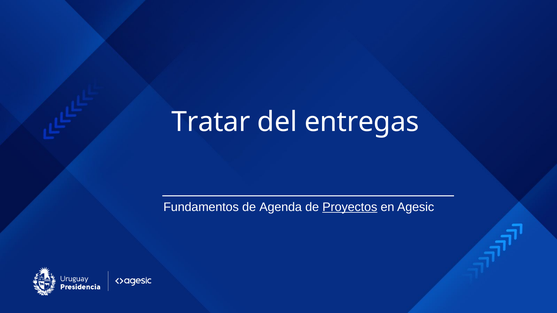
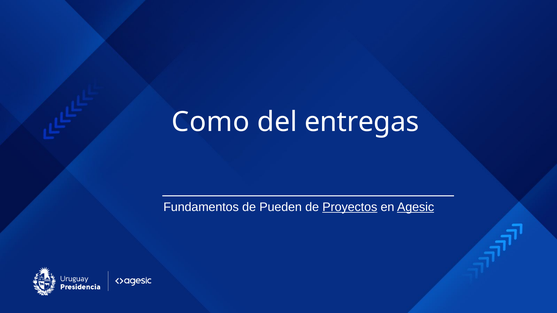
Tratar: Tratar -> Como
Agenda: Agenda -> Pueden
Agesic underline: none -> present
